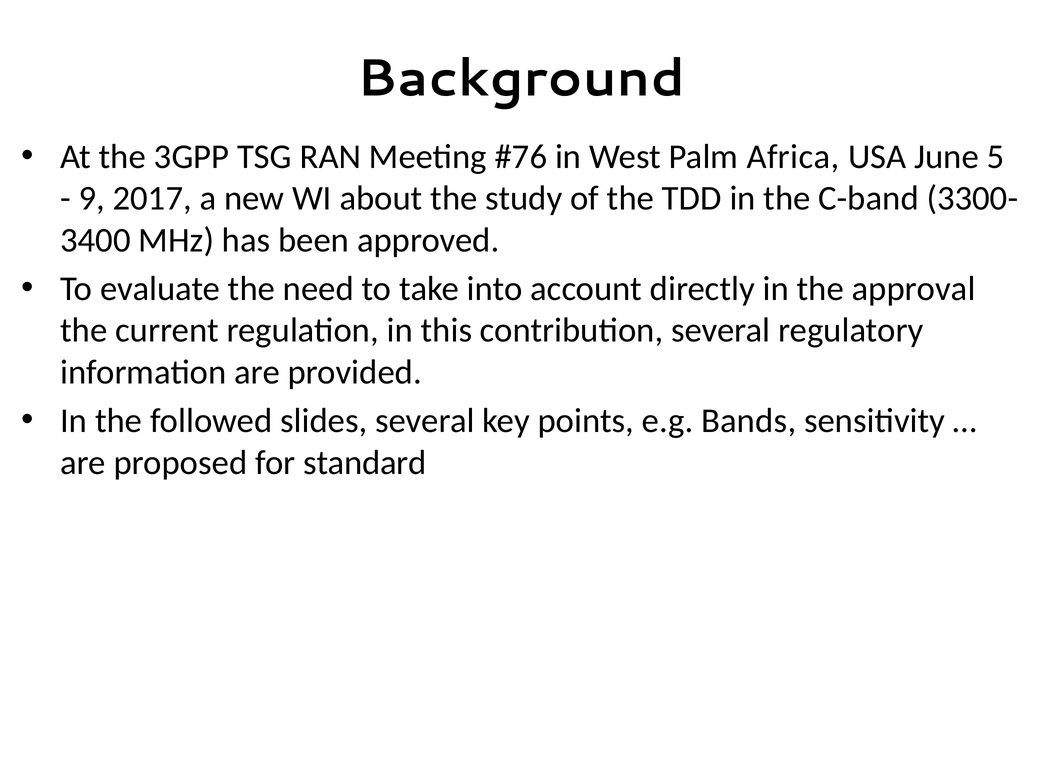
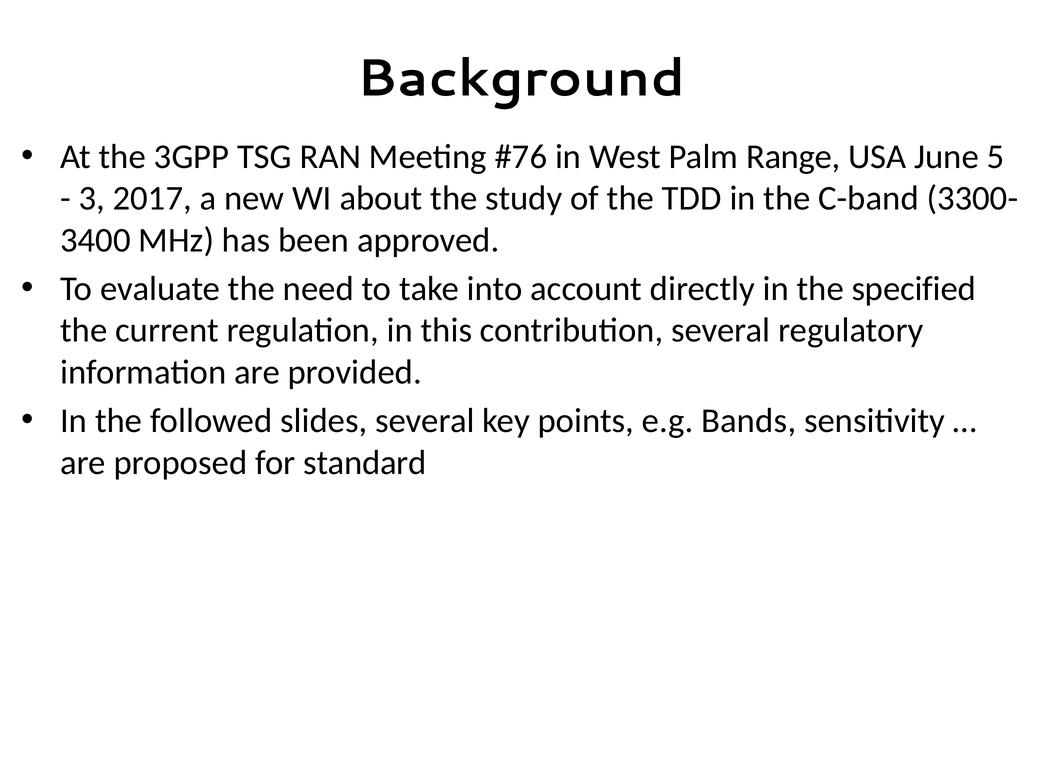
Africa: Africa -> Range
9: 9 -> 3
approval: approval -> specified
